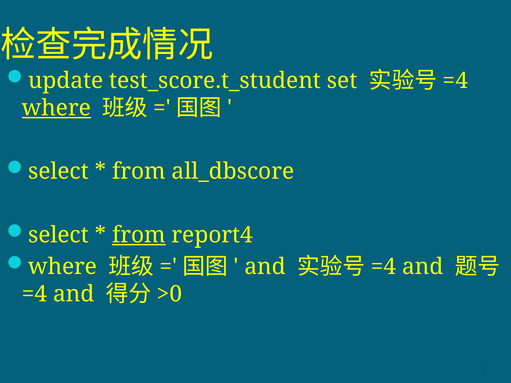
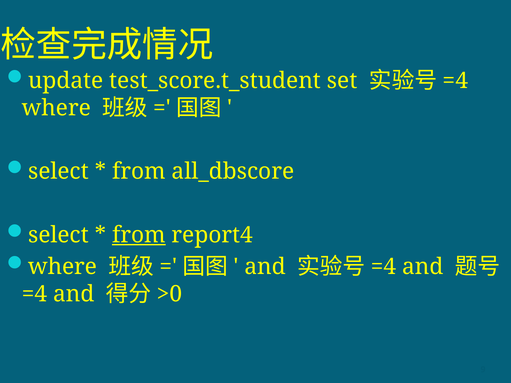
where at (56, 108) underline: present -> none
